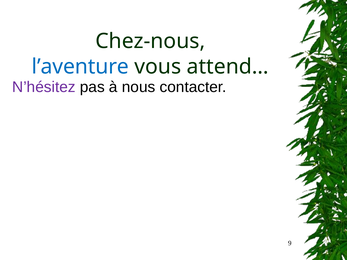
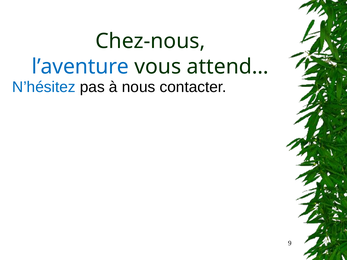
N’hésitez colour: purple -> blue
